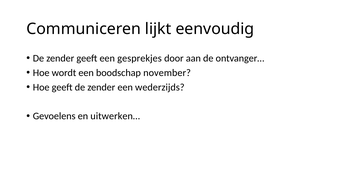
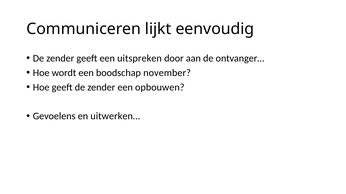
gesprekjes: gesprekjes -> uitspreken
wederzijds: wederzijds -> opbouwen
